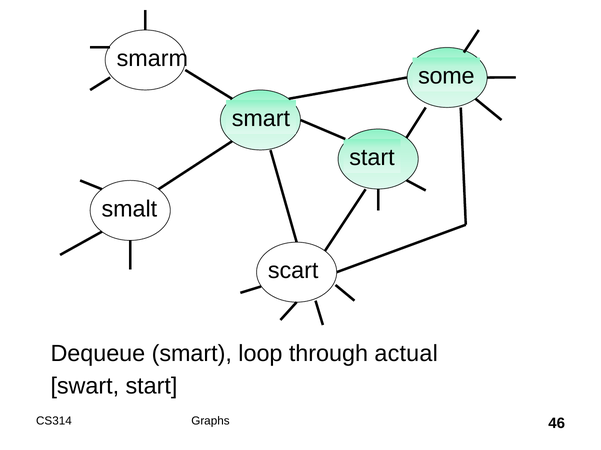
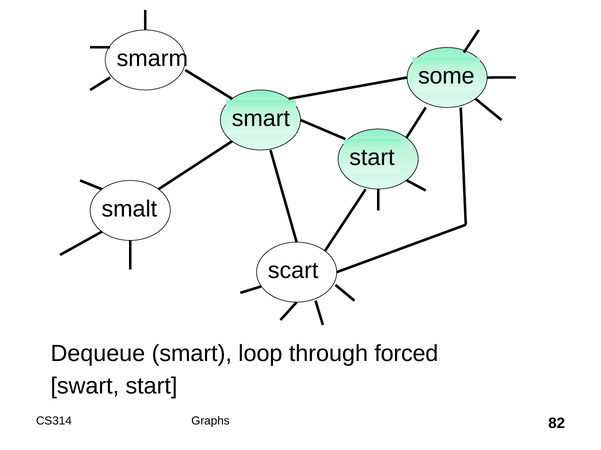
actual: actual -> forced
46: 46 -> 82
